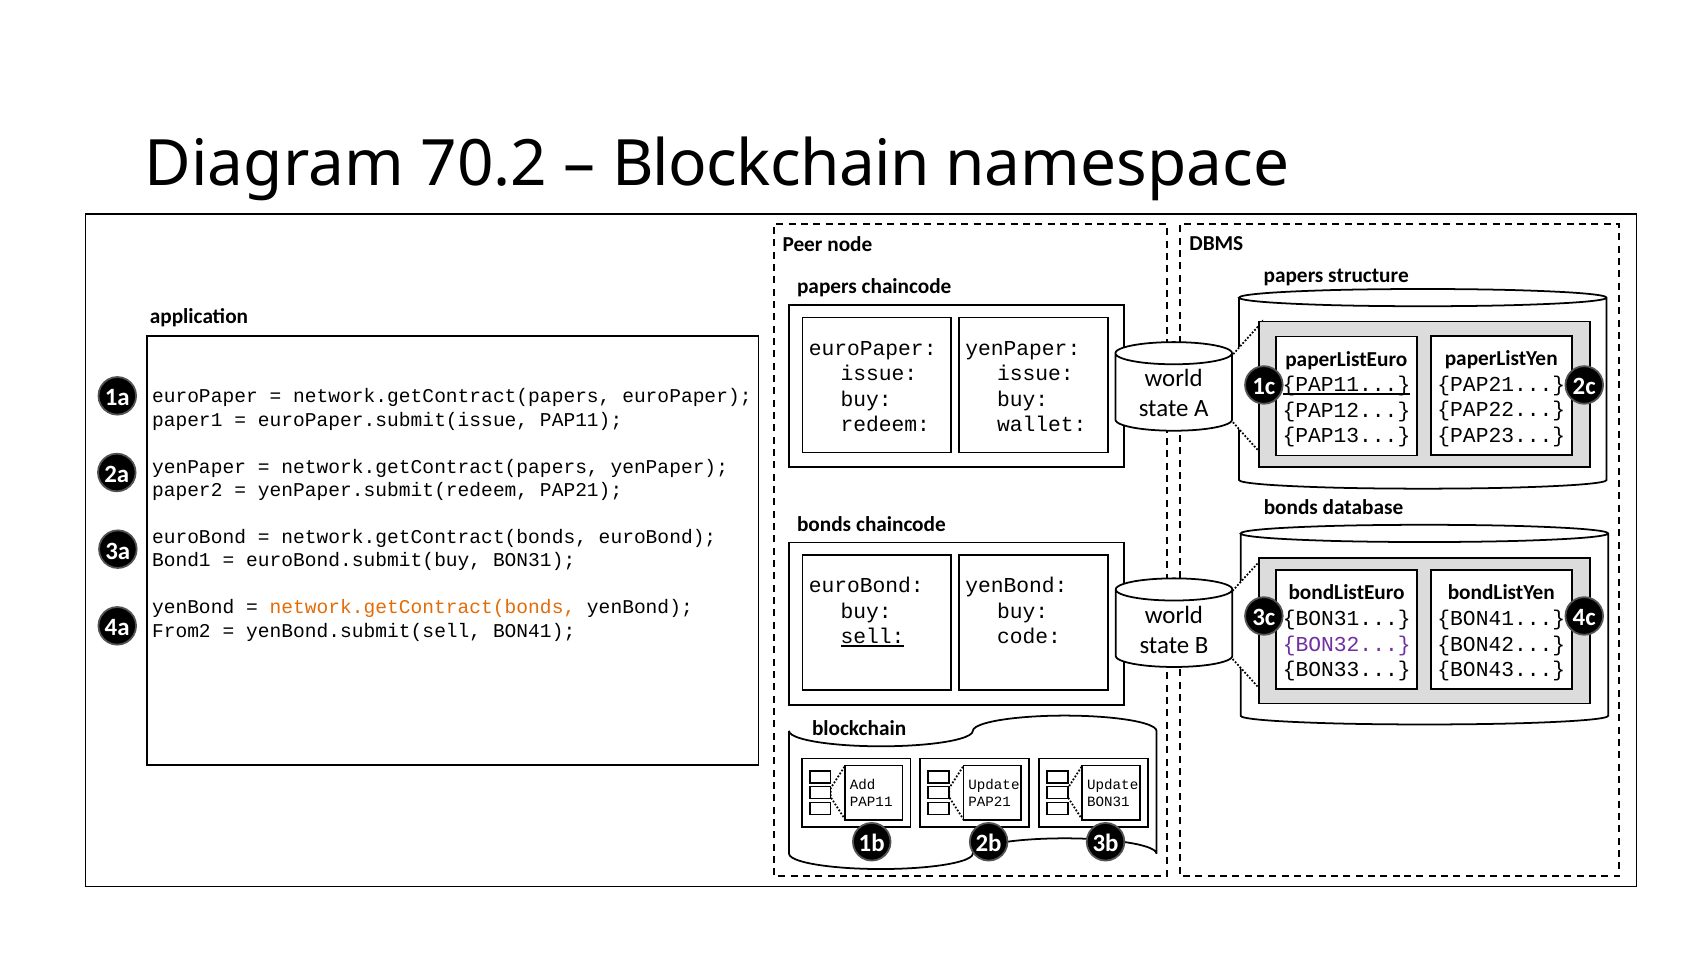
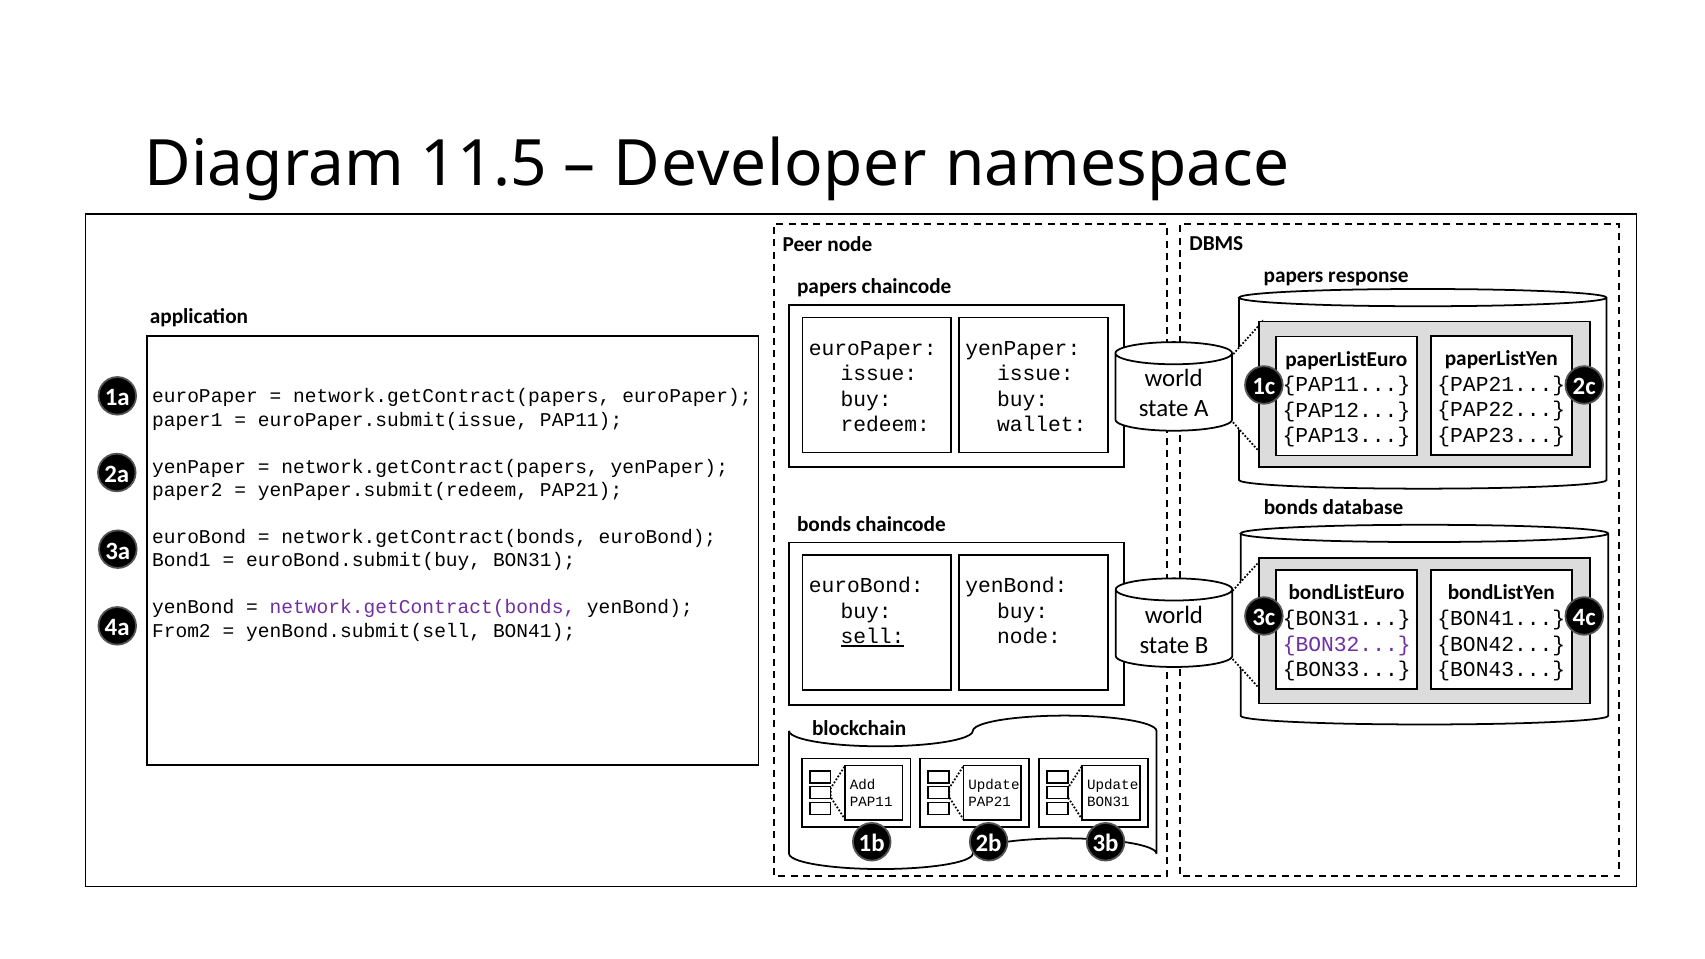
70.2: 70.2 -> 11.5
Blockchain at (771, 165): Blockchain -> Developer
structure: structure -> response
PAP11 at (1346, 385) underline: present -> none
network.getContract(bonds at (422, 607) colour: orange -> purple
code at (1029, 637): code -> node
